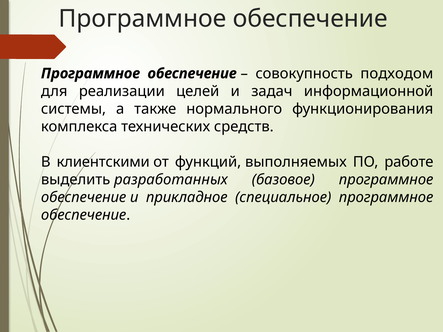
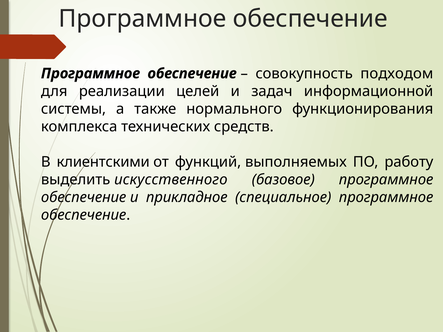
работе: работе -> работу
разработанных: разработанных -> искусственного
